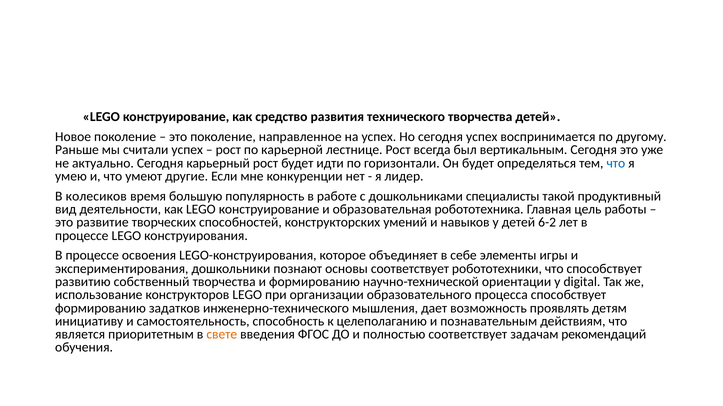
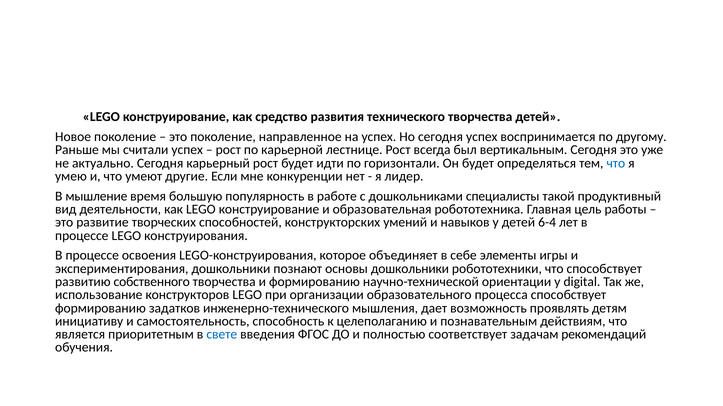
колесиков: колесиков -> мышление
6-2: 6-2 -> 6-4
основы соответствует: соответствует -> дошкольники
собственный: собственный -> собственного
свете colour: orange -> blue
